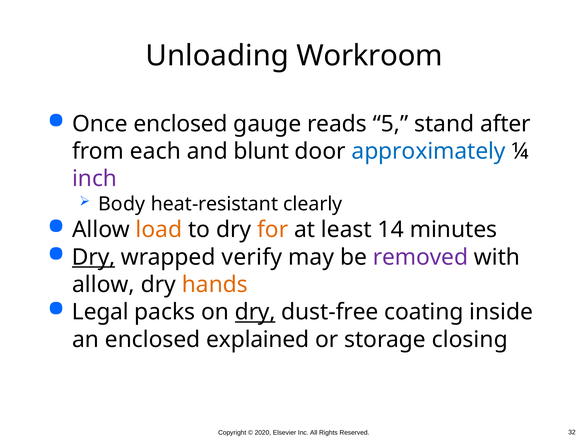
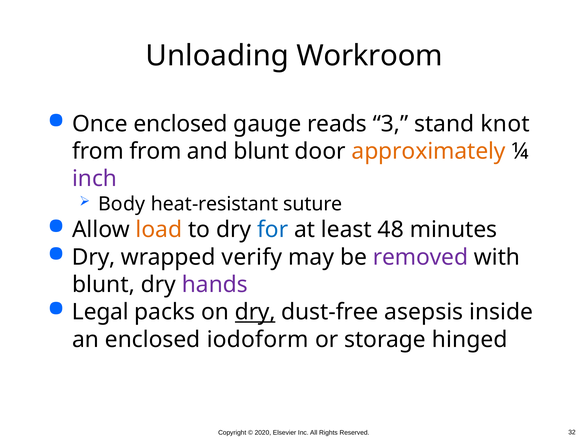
5: 5 -> 3
after: after -> knot
from each: each -> from
approximately colour: blue -> orange
clearly: clearly -> suture
for colour: orange -> blue
14: 14 -> 48
Dry at (94, 257) underline: present -> none
allow at (103, 285): allow -> blunt
hands colour: orange -> purple
coating: coating -> asepsis
explained: explained -> iodoform
closing: closing -> hinged
